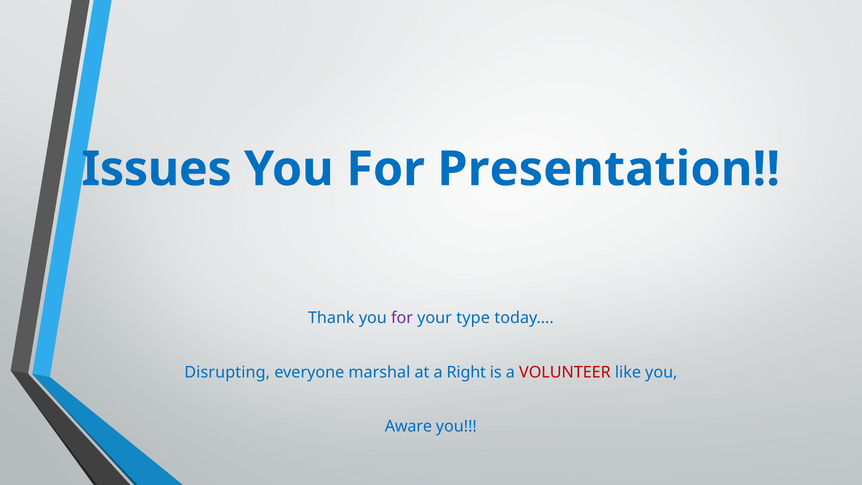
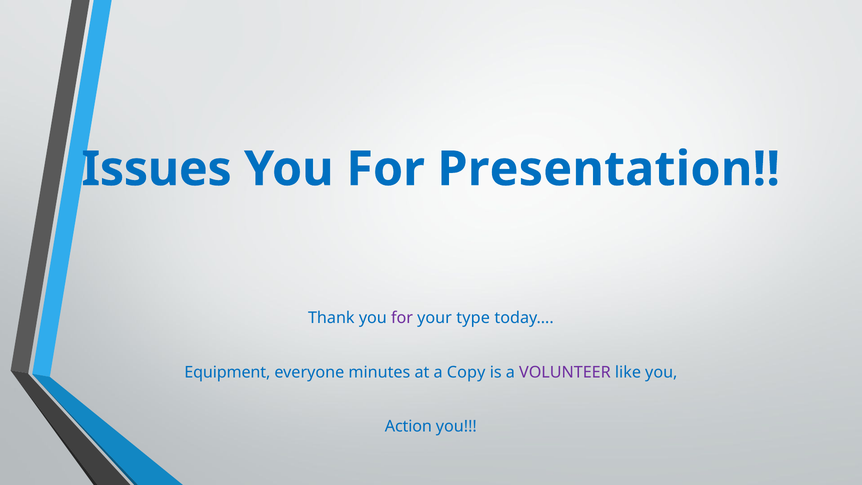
Disrupting: Disrupting -> Equipment
marshal: marshal -> minutes
Right: Right -> Copy
VOLUNTEER colour: red -> purple
Aware: Aware -> Action
